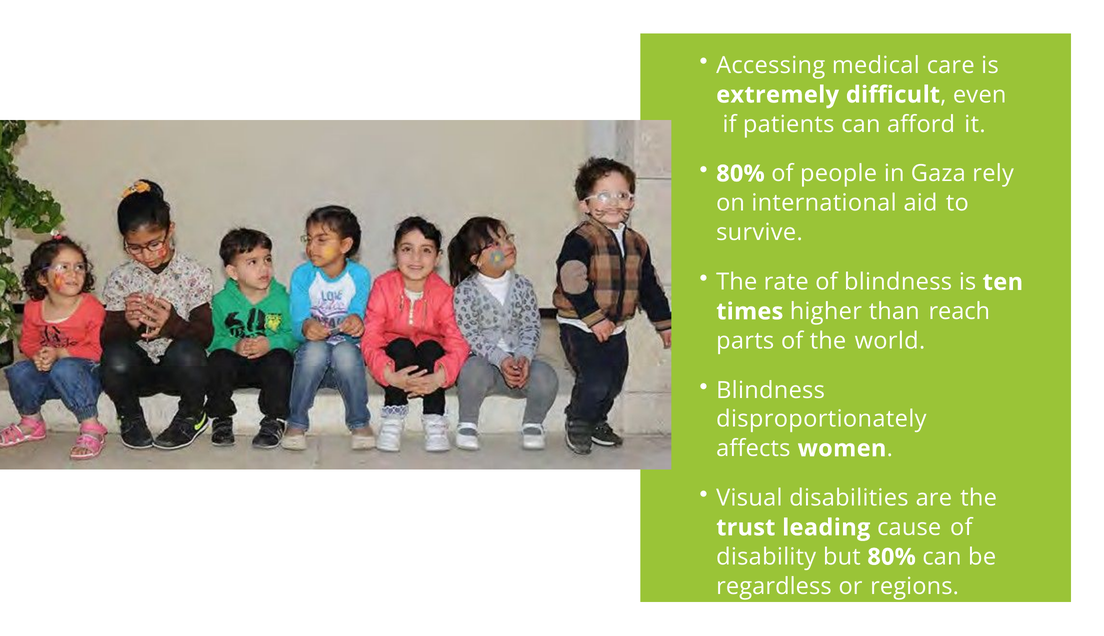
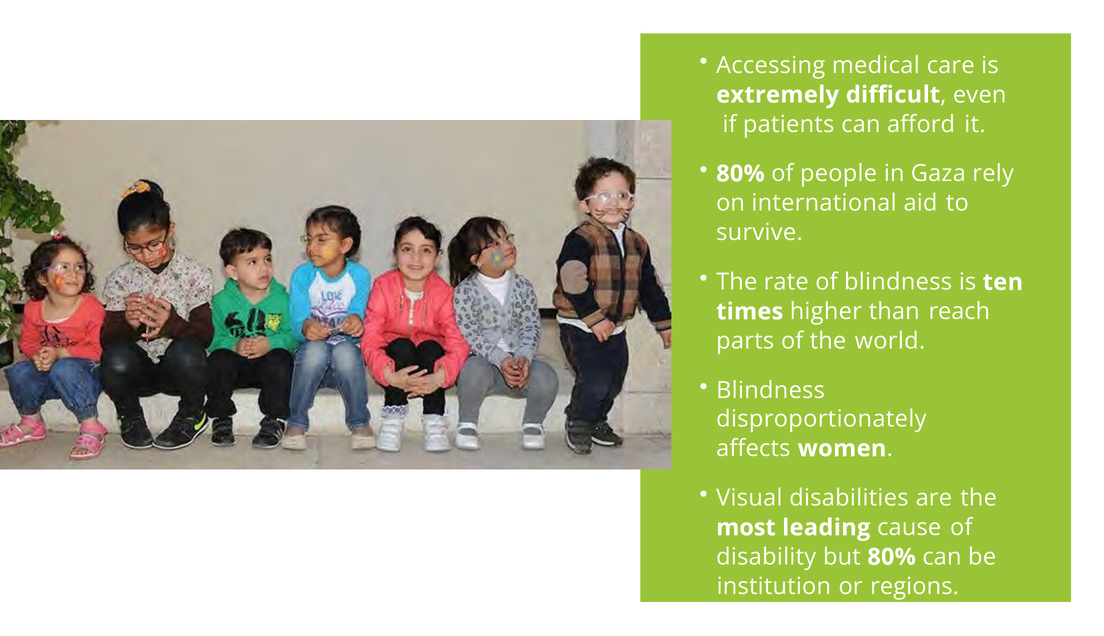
trust: trust -> most
regardless: regardless -> institution
